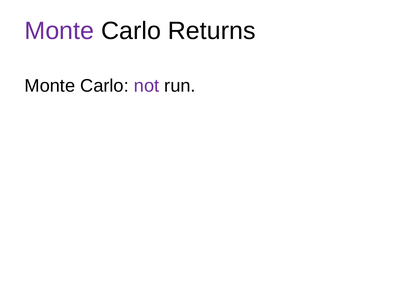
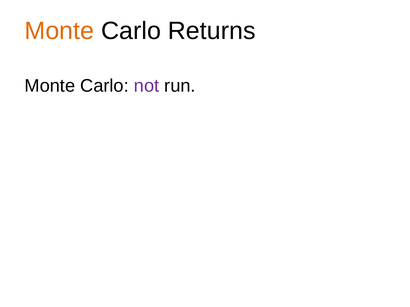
Monte at (59, 31) colour: purple -> orange
